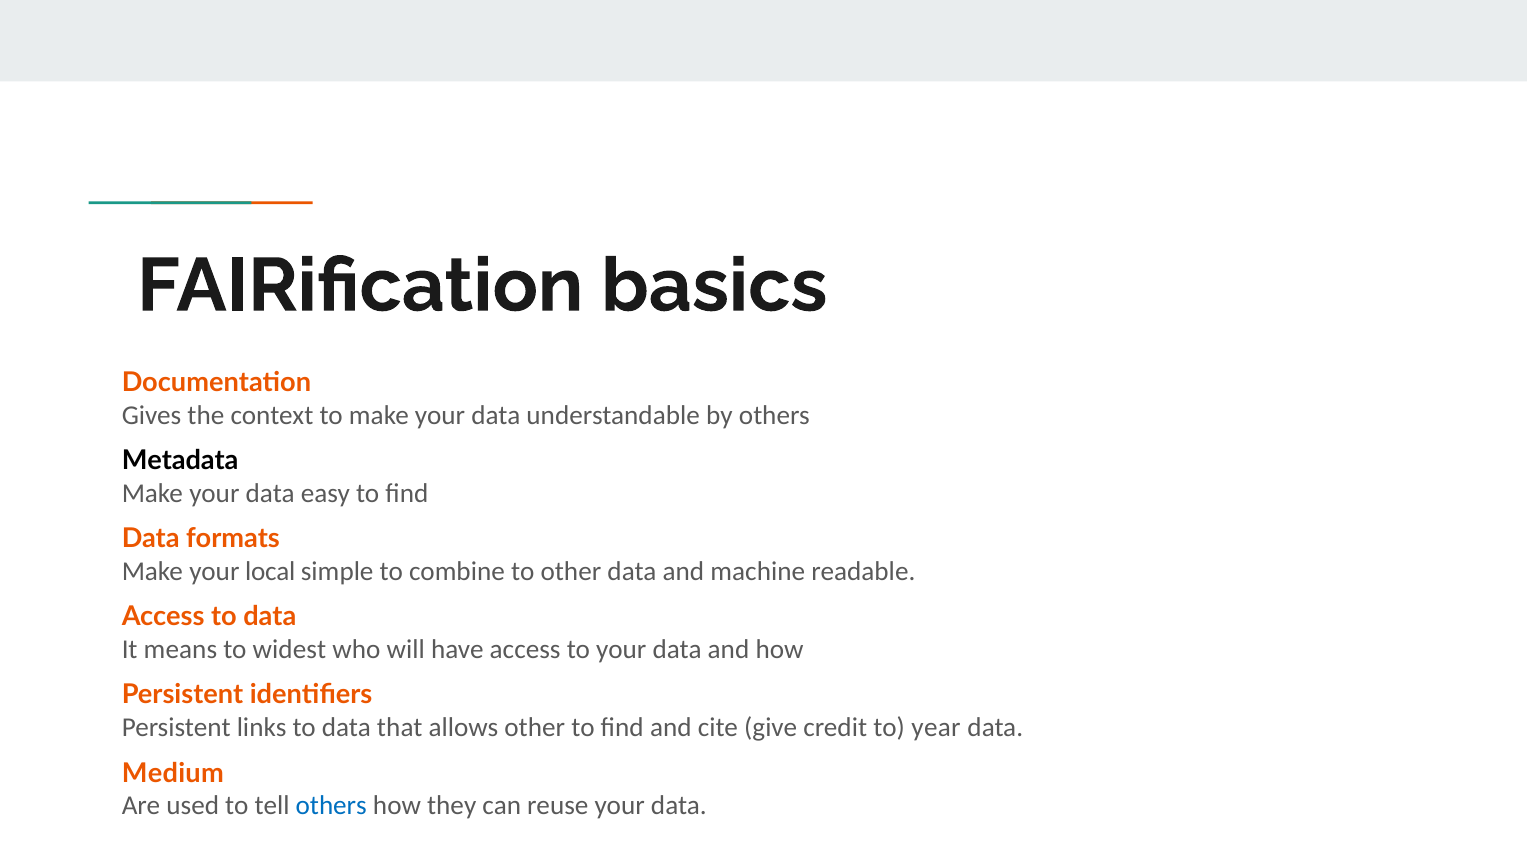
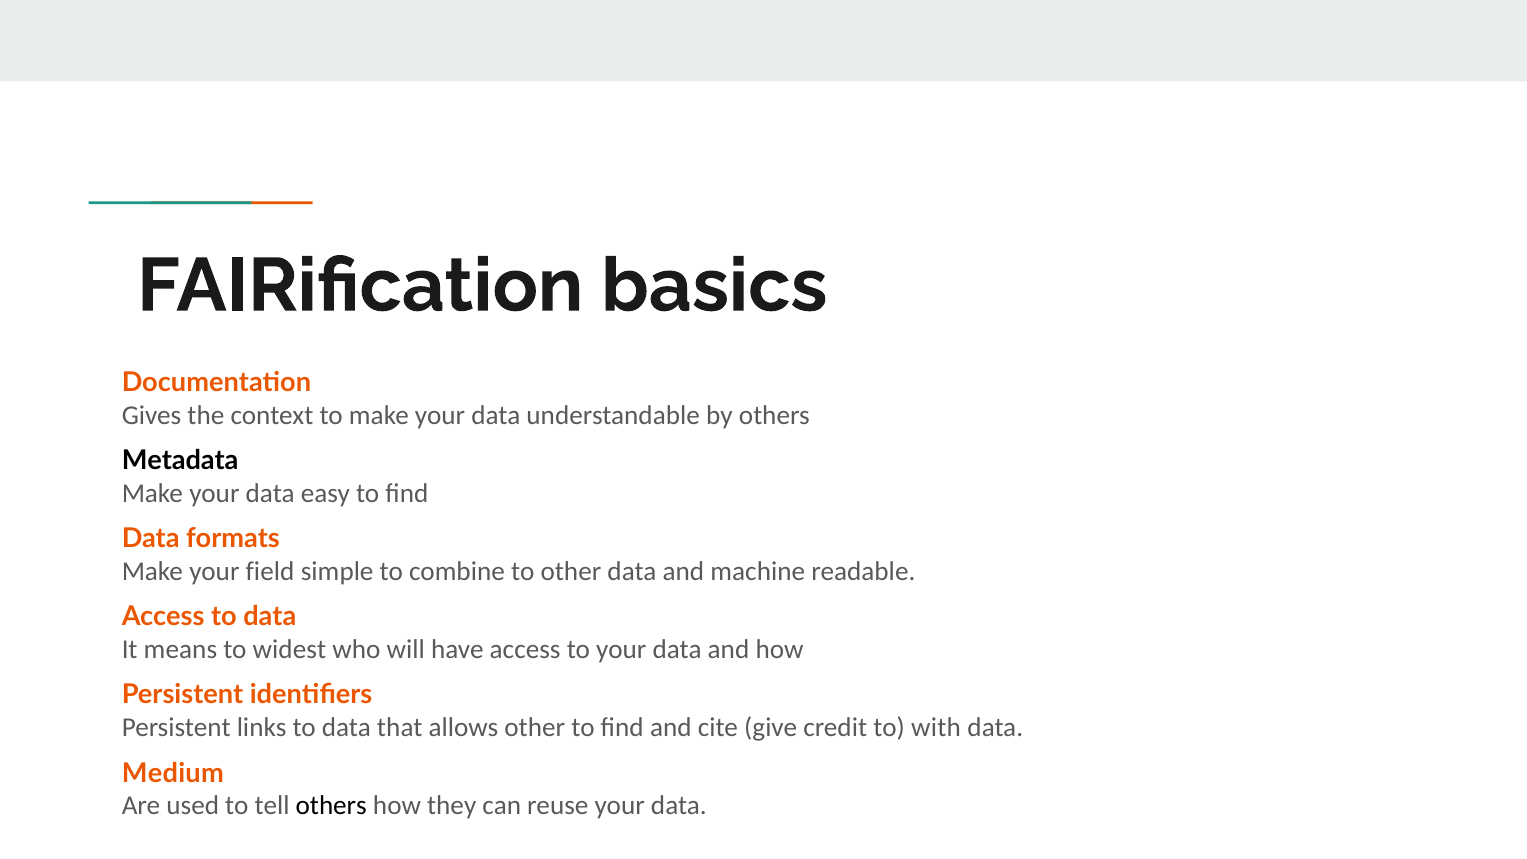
local: local -> field
year: year -> with
others at (331, 806) colour: blue -> black
